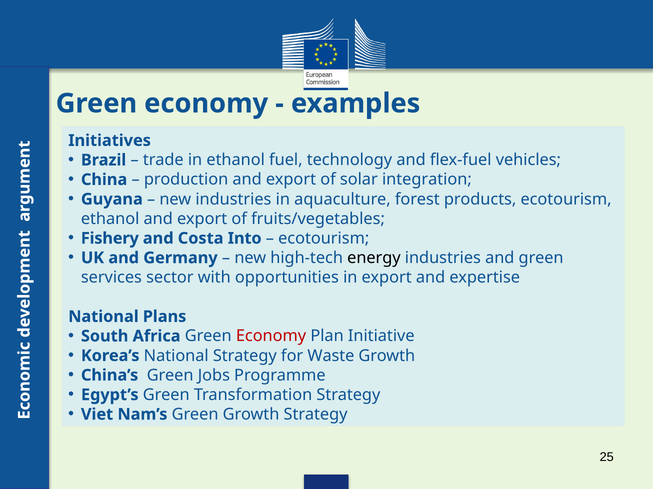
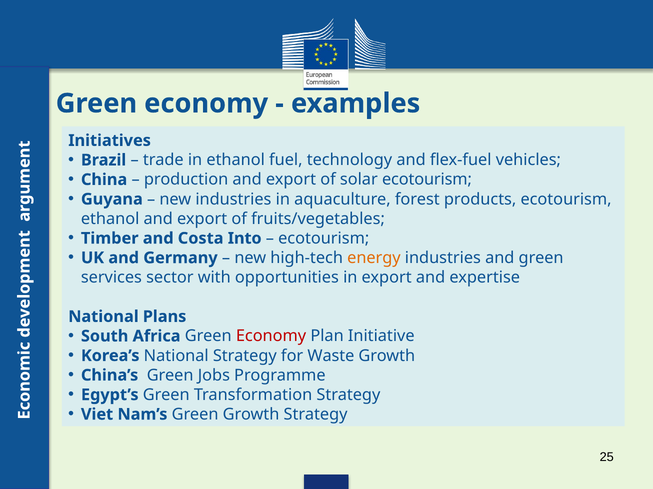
solar integration: integration -> ecotourism
Fishery: Fishery -> Timber
energy colour: black -> orange
